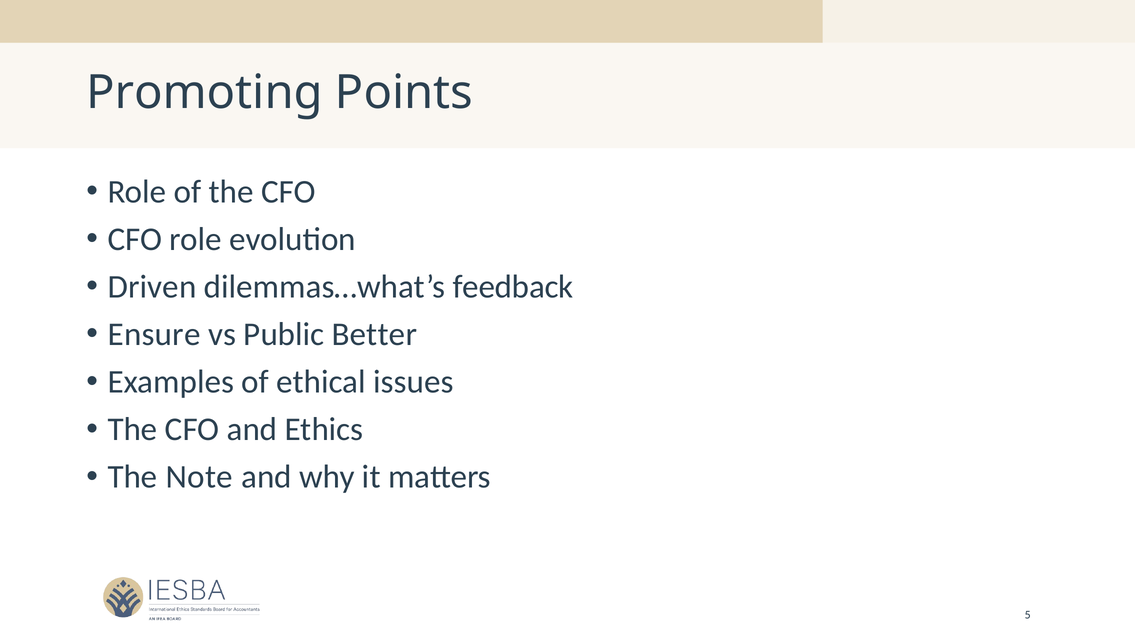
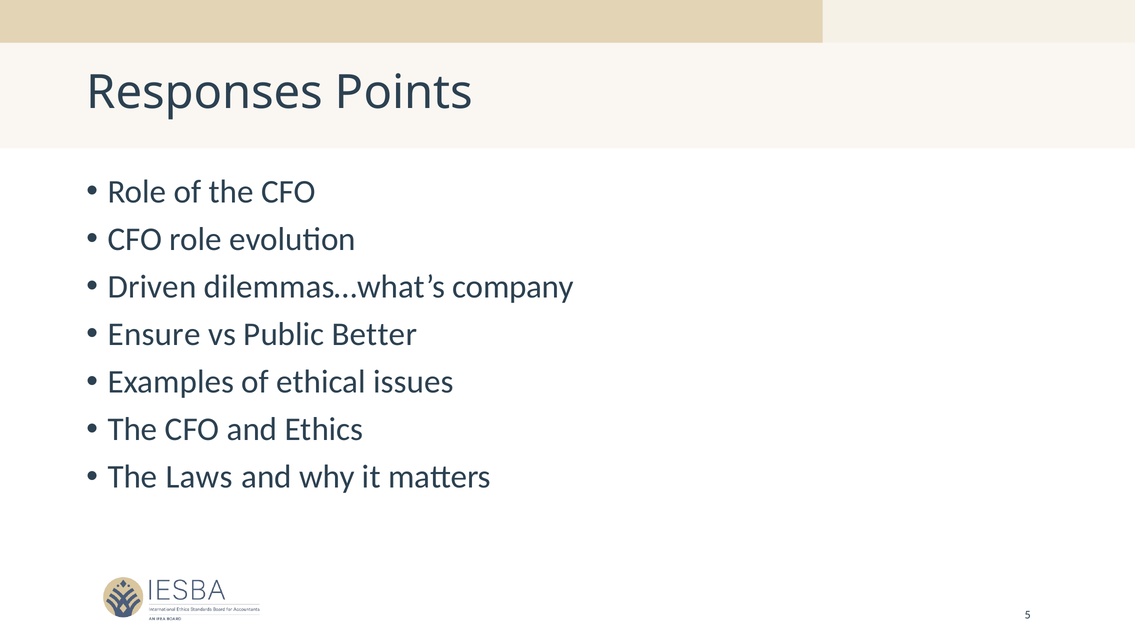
Promoting: Promoting -> Responses
feedback: feedback -> company
Note: Note -> Laws
